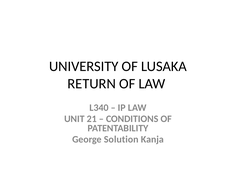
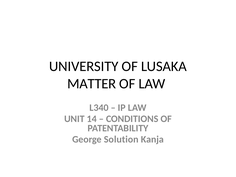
RETURN: RETURN -> MATTER
21: 21 -> 14
